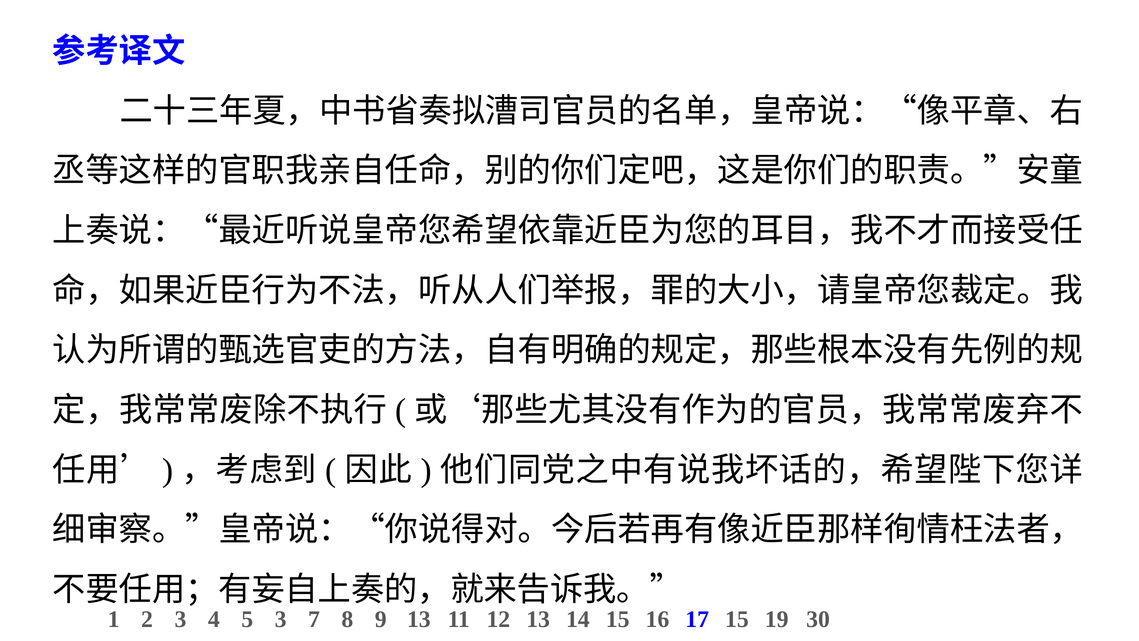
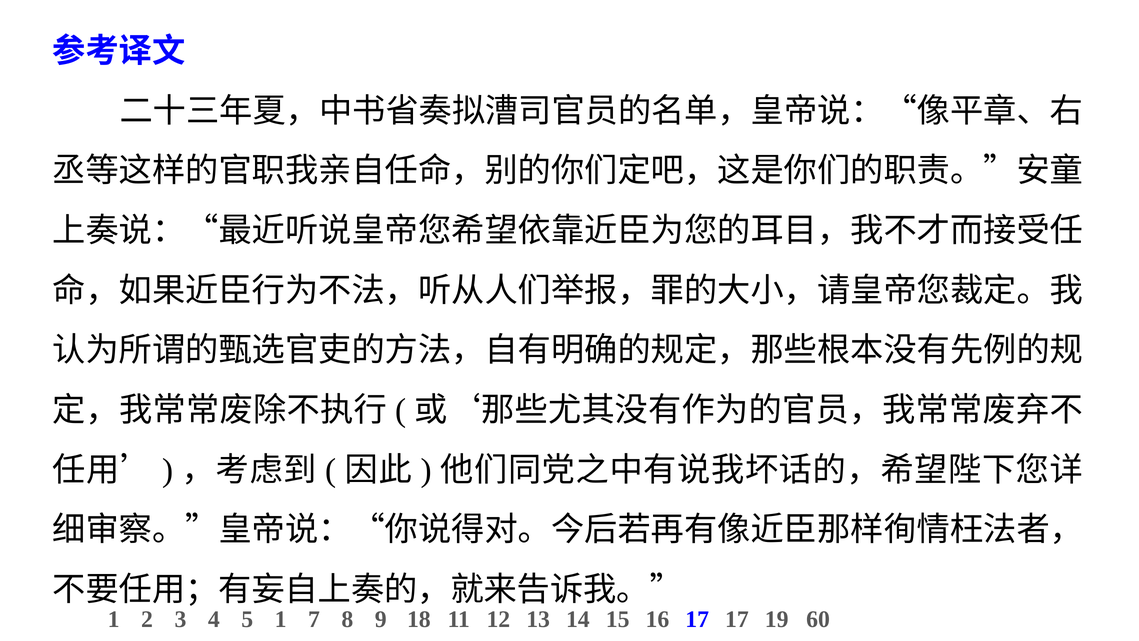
5 3: 3 -> 1
9 13: 13 -> 18
17 15: 15 -> 17
30: 30 -> 60
